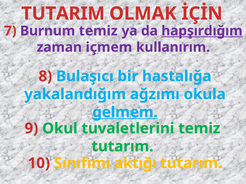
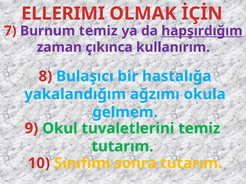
TUTARIM: TUTARIM -> ELLERIMI
içmem: içmem -> çıkınca
gelmem underline: present -> none
aktığı: aktığı -> sonra
